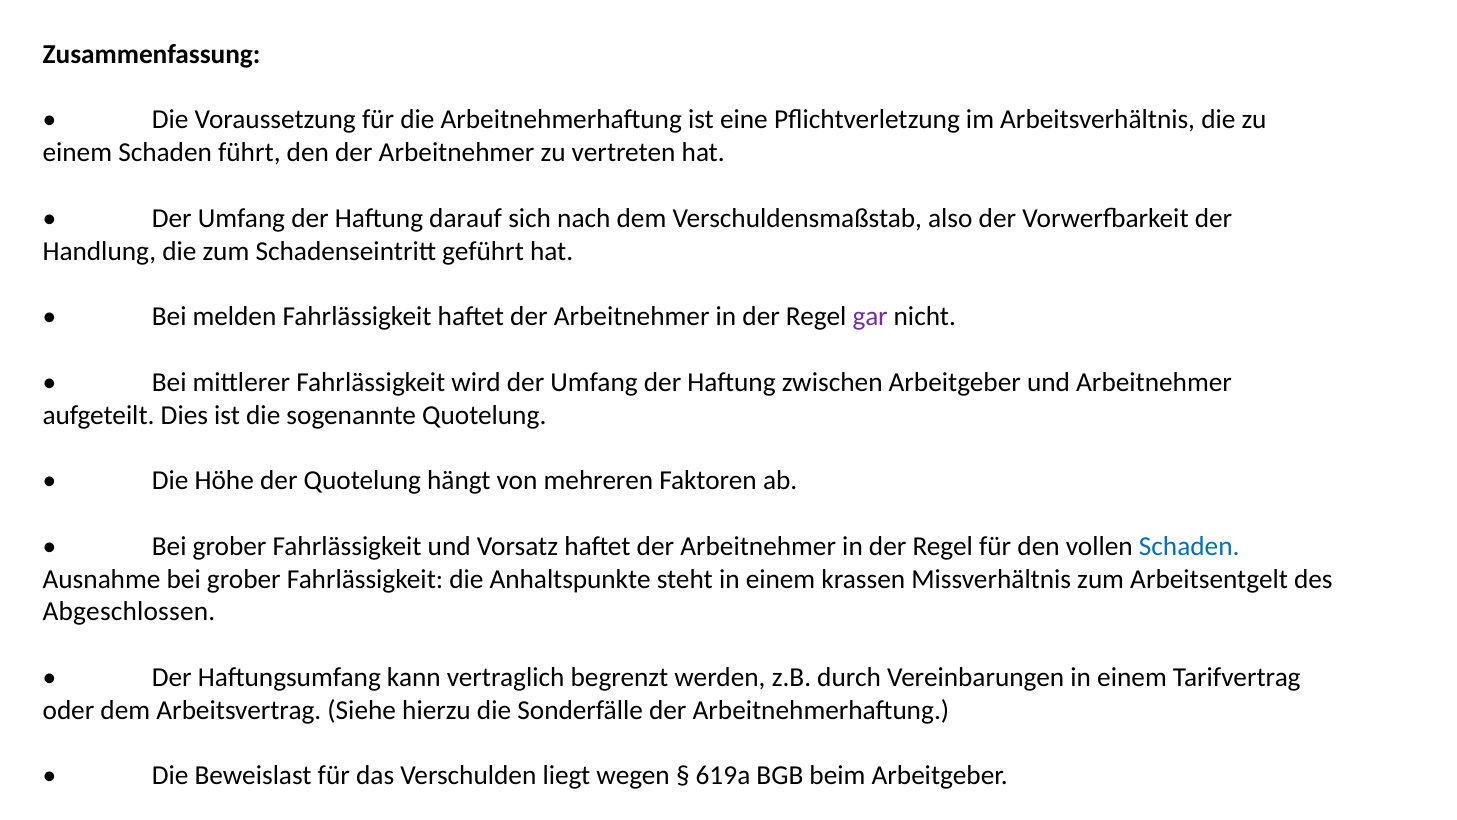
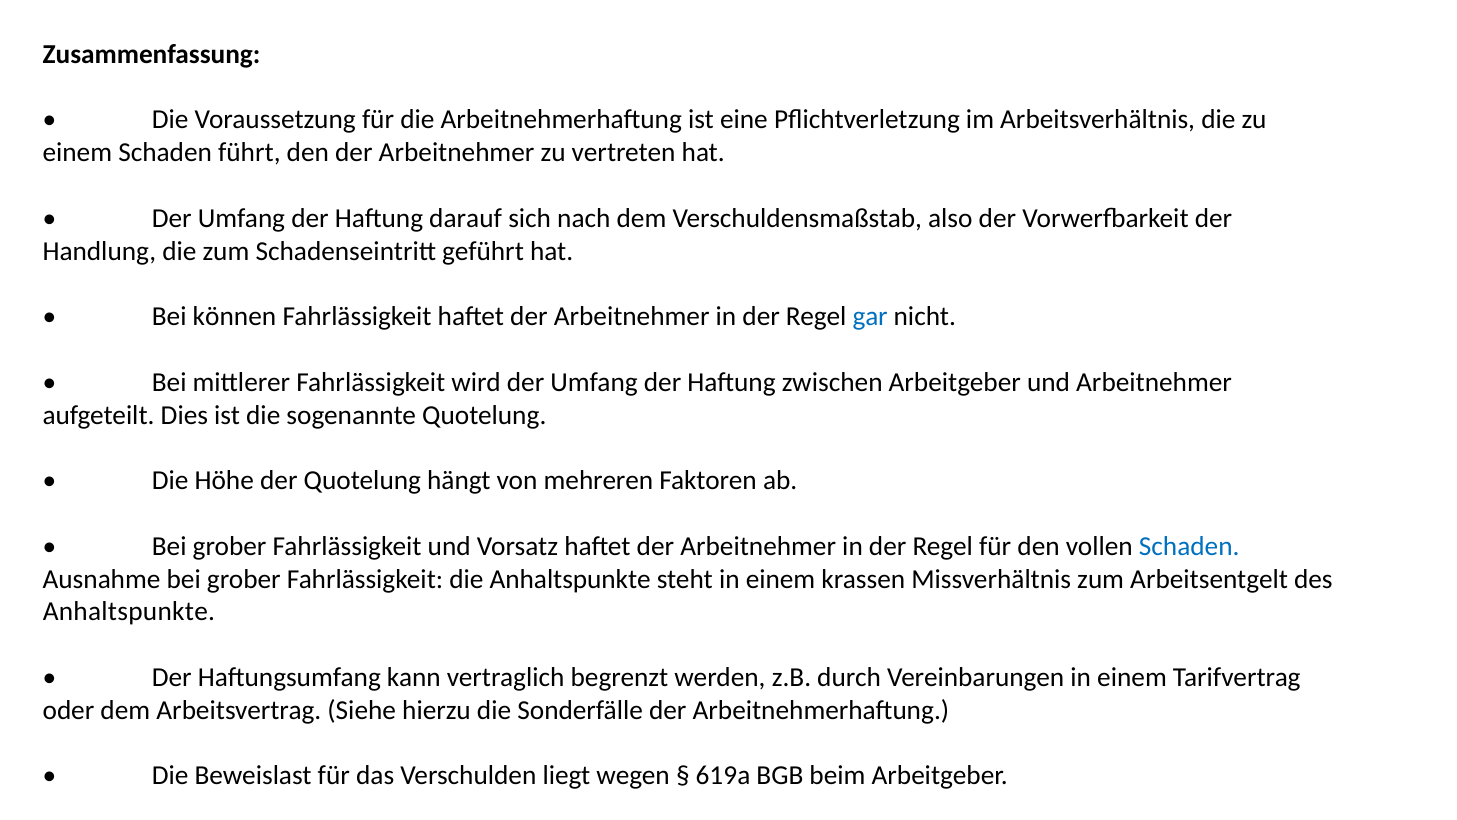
melden: melden -> können
gar colour: purple -> blue
Abgeschlossen at (129, 612): Abgeschlossen -> Anhaltspunkte
